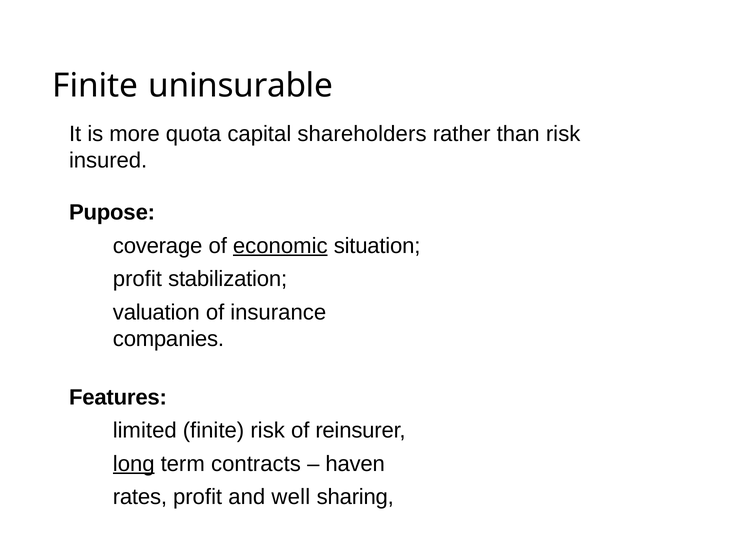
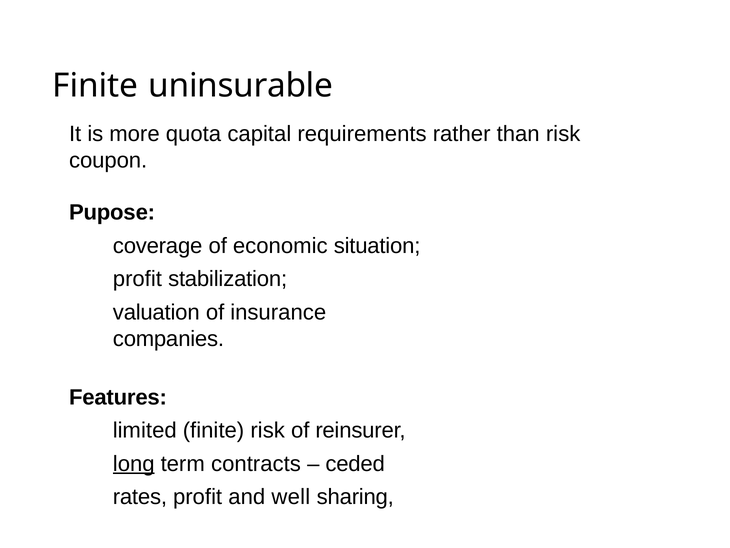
shareholders: shareholders -> requirements
insured: insured -> coupon
economic underline: present -> none
haven: haven -> ceded
